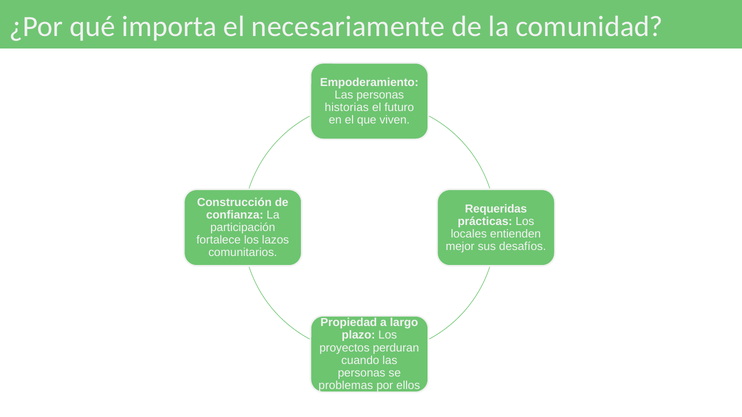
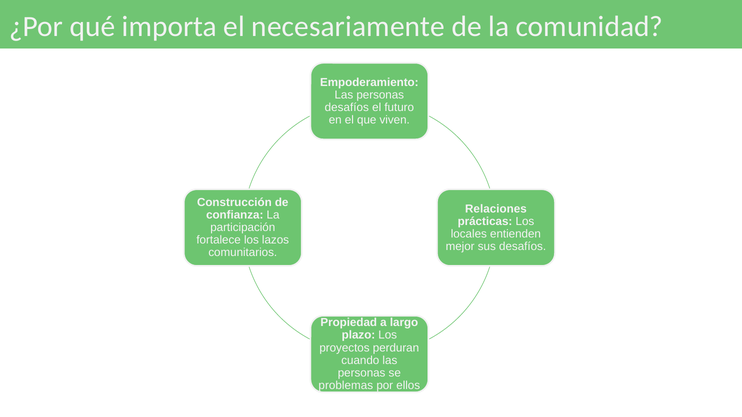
historias at (347, 107): historias -> desafíos
Requeridas: Requeridas -> Relaciones
